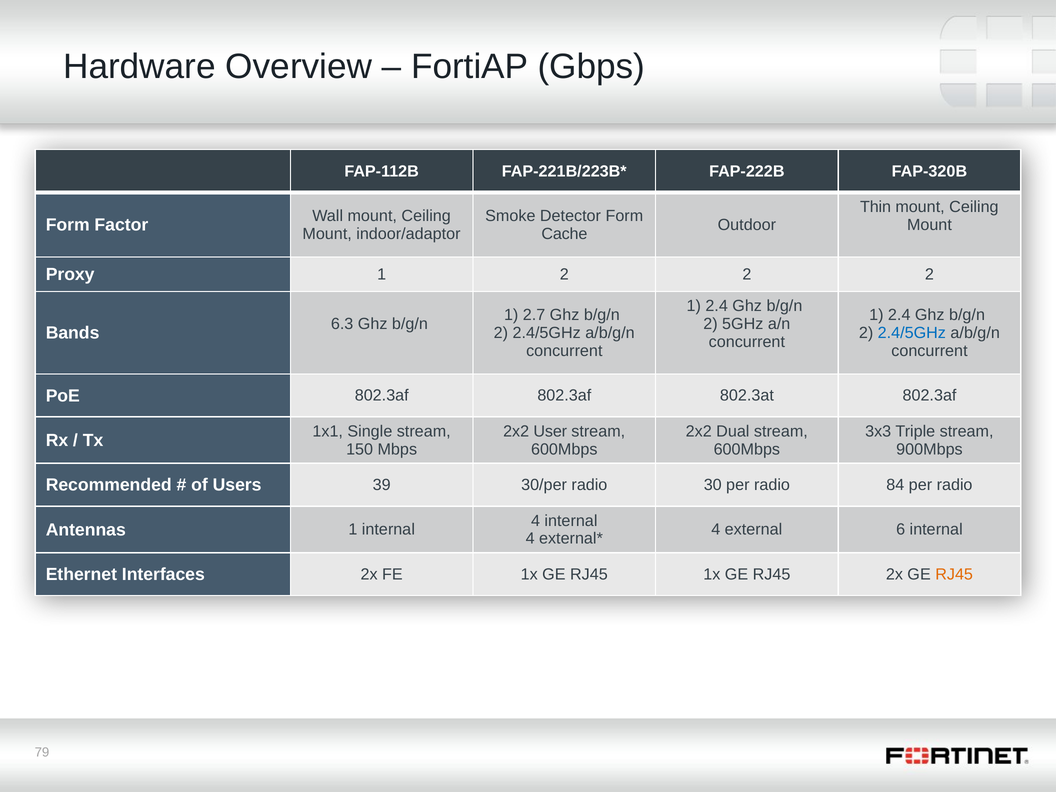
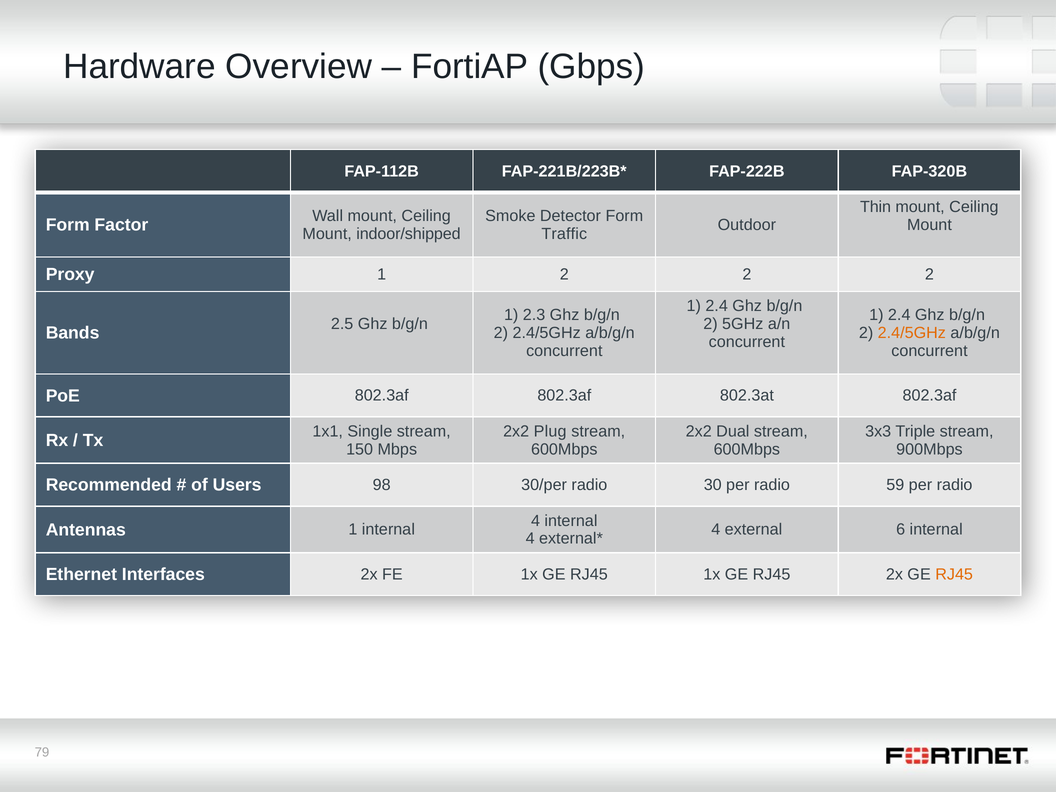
indoor/adaptor: indoor/adaptor -> indoor/shipped
Cache: Cache -> Traffic
2.7: 2.7 -> 2.3
6.3: 6.3 -> 2.5
2.4/5GHz at (912, 333) colour: blue -> orange
User: User -> Plug
39: 39 -> 98
84: 84 -> 59
